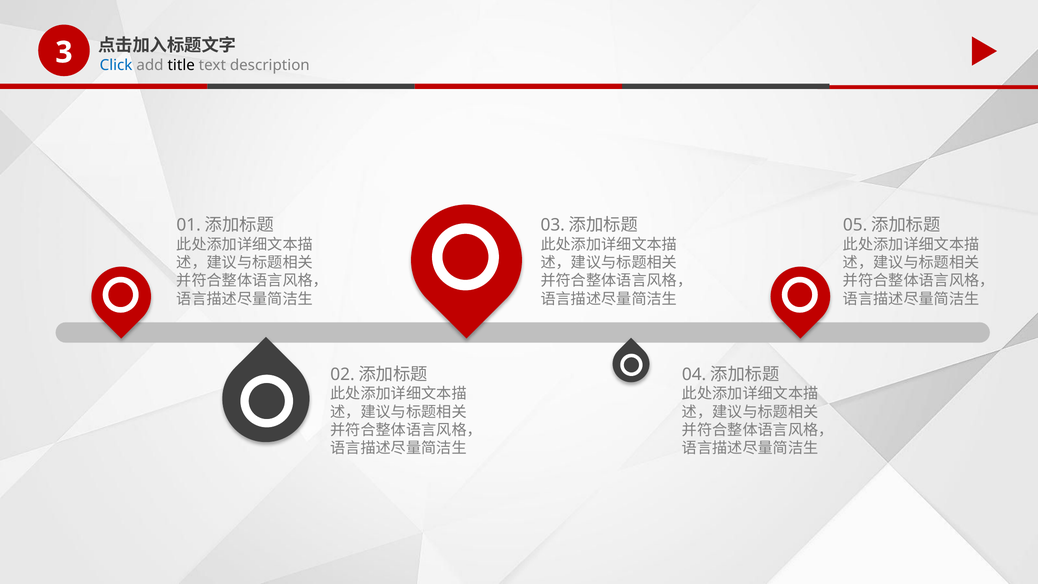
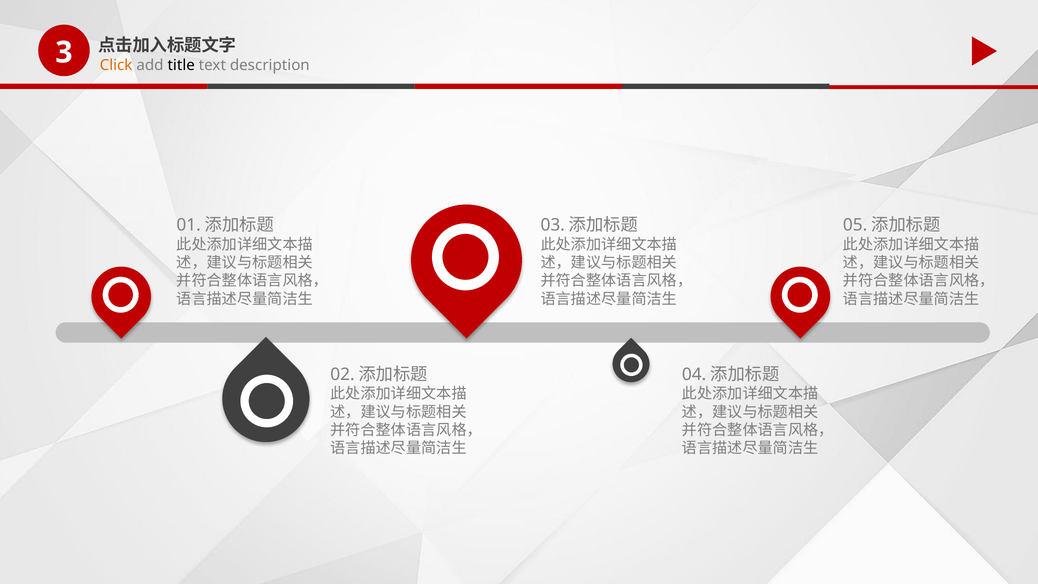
Click colour: blue -> orange
